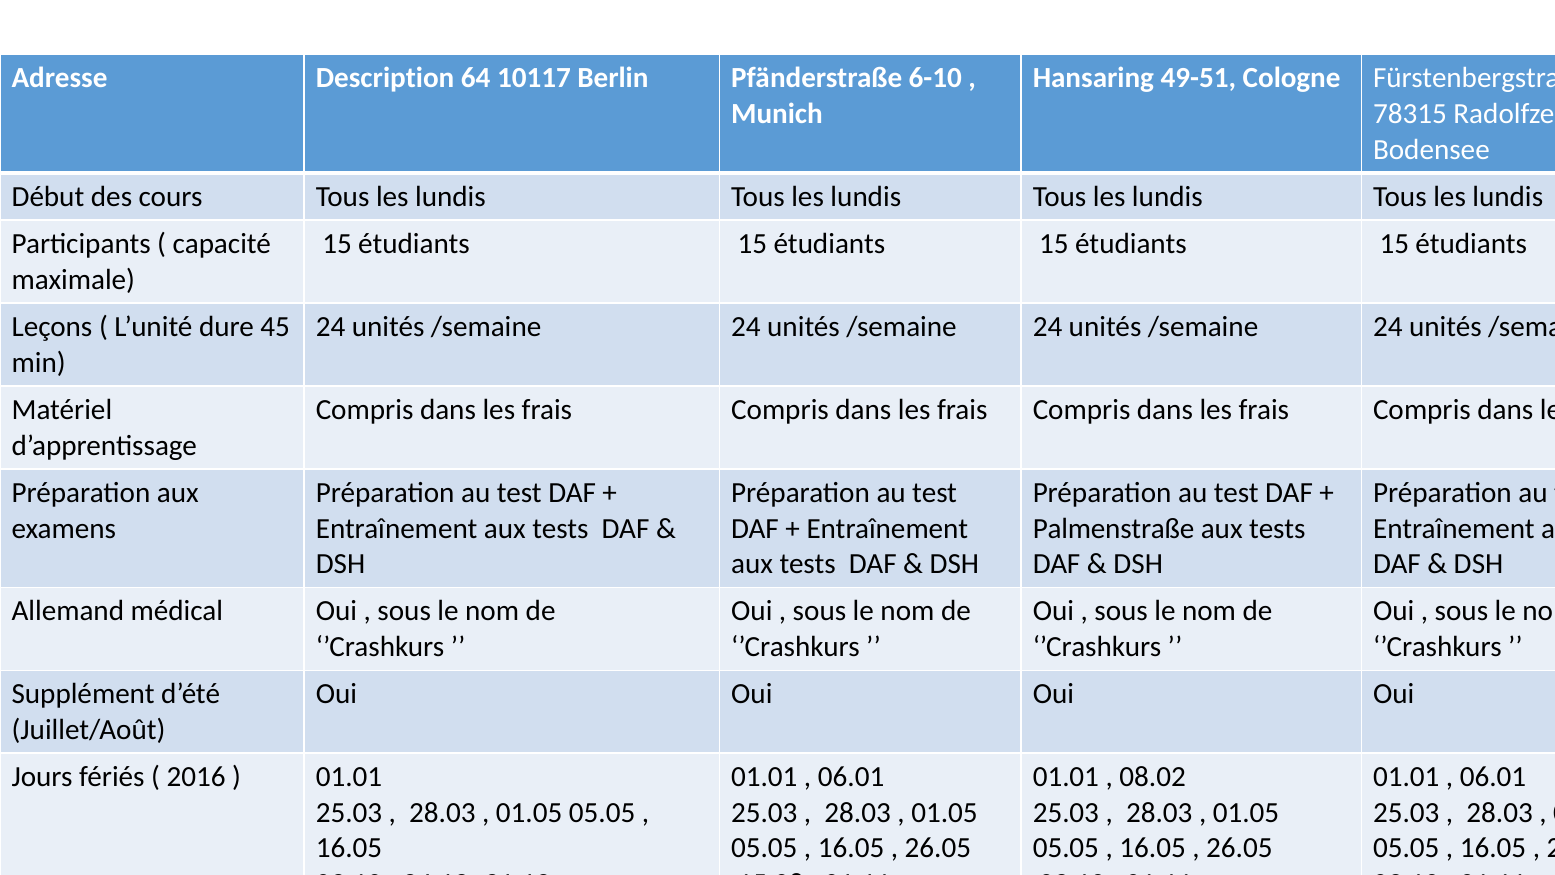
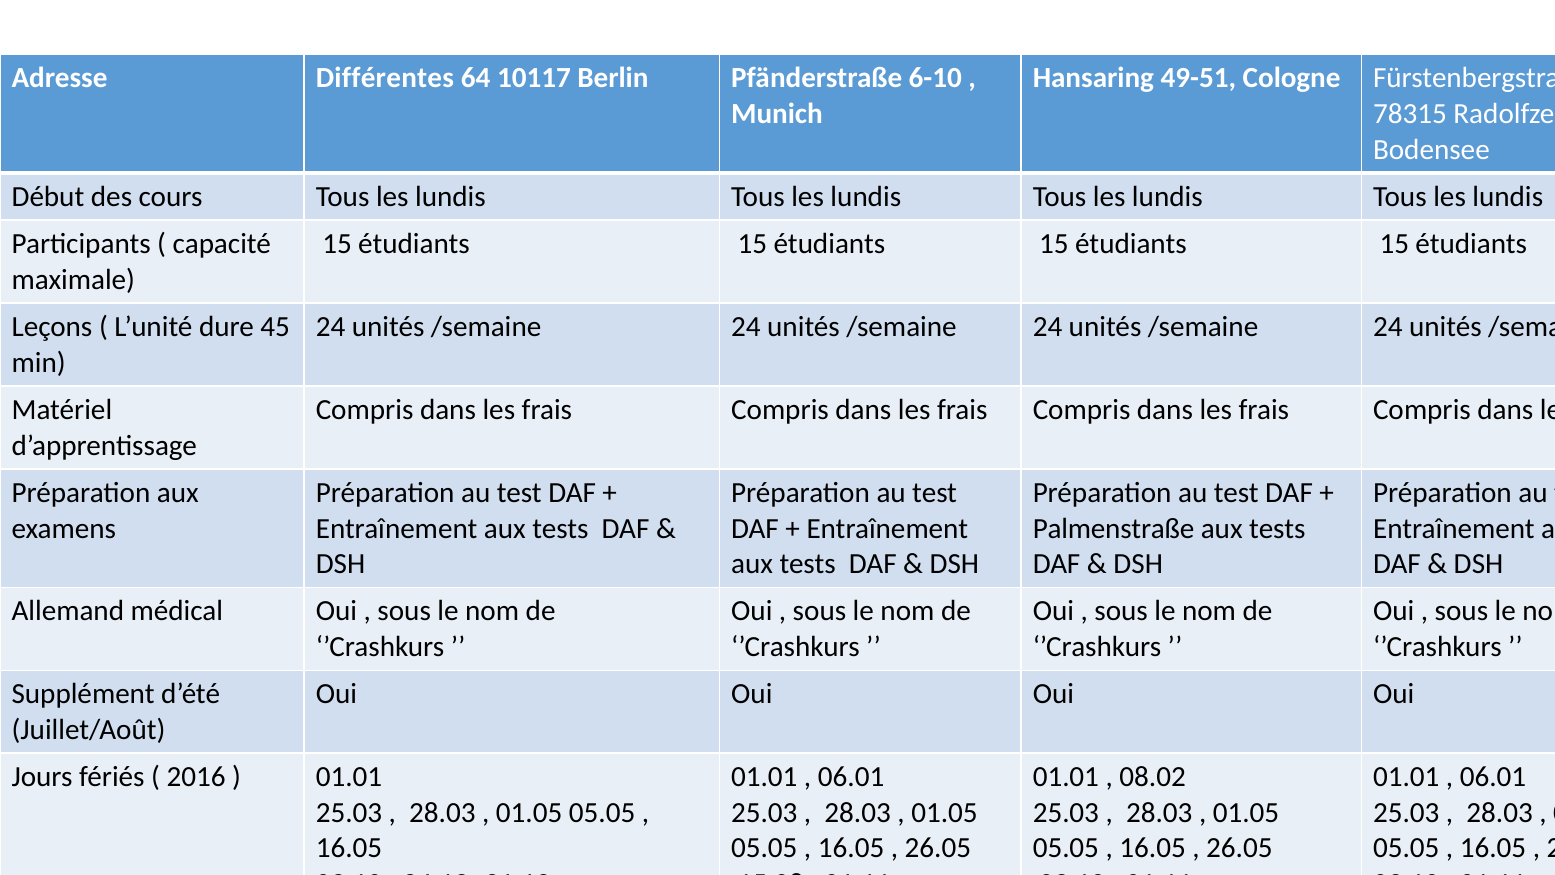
Description: Description -> Différentes
